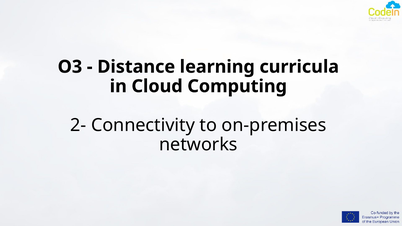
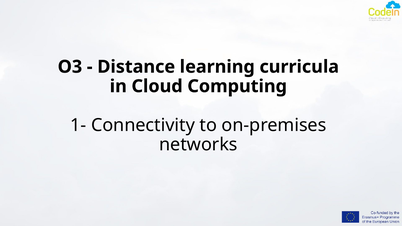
2-: 2- -> 1-
